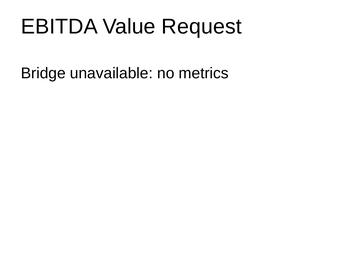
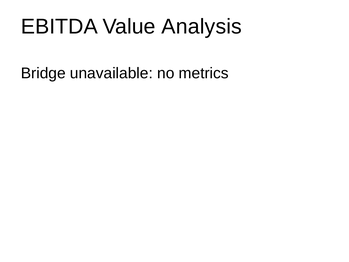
Request: Request -> Analysis
